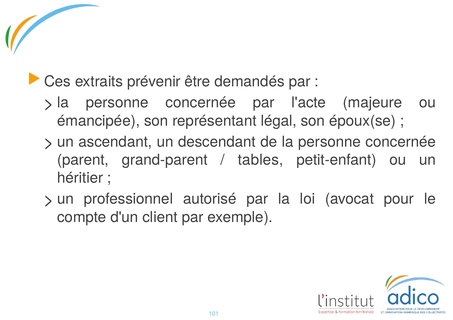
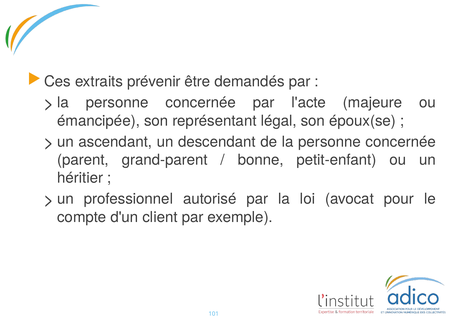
tables: tables -> bonne
